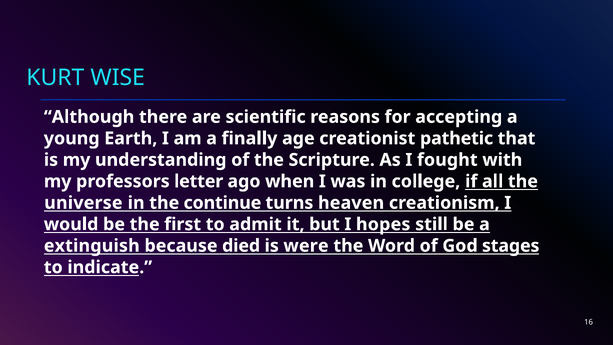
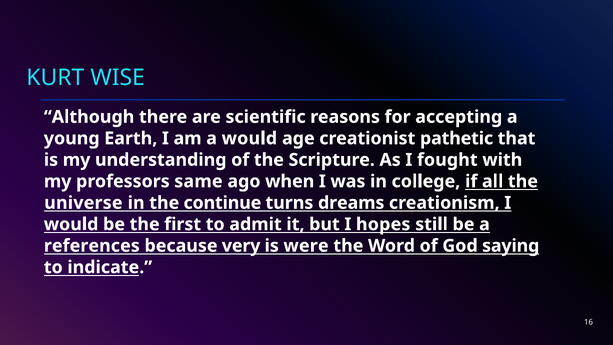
a finally: finally -> would
letter: letter -> same
heaven: heaven -> dreams
extinguish: extinguish -> references
died: died -> very
stages: stages -> saying
